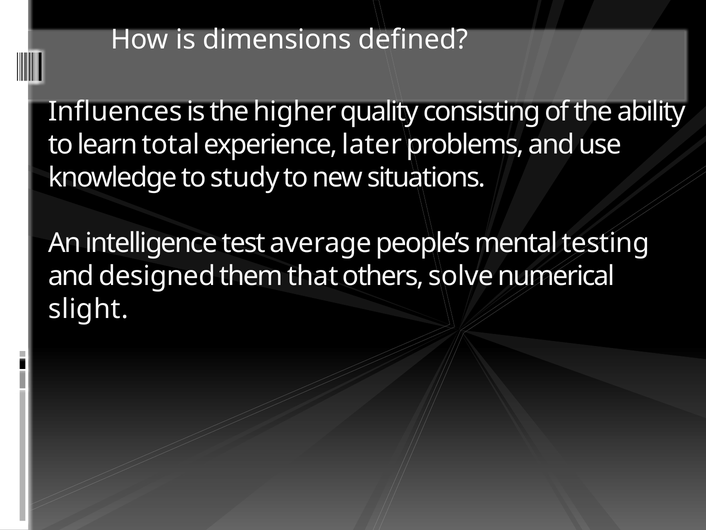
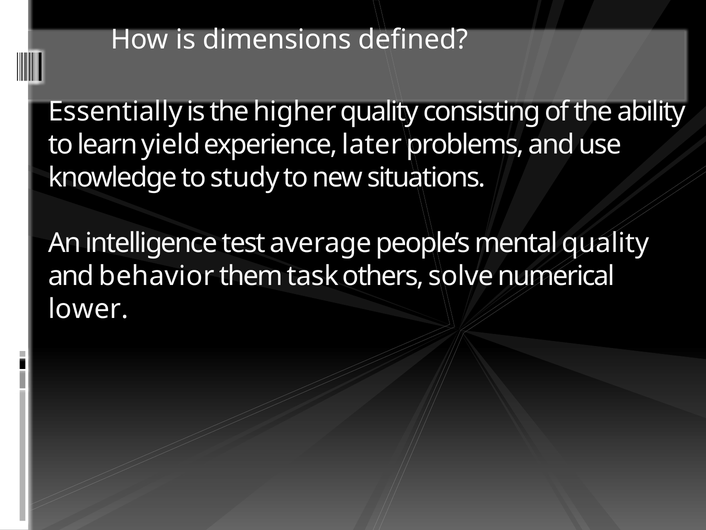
Influences: Influences -> Essentially
total: total -> yield
mental testing: testing -> quality
designed: designed -> behavior
that: that -> task
slight: slight -> lower
